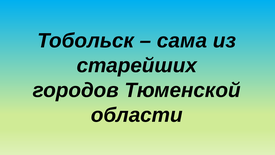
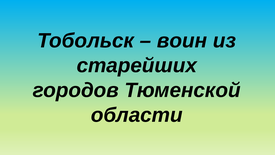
сама: сама -> воин
